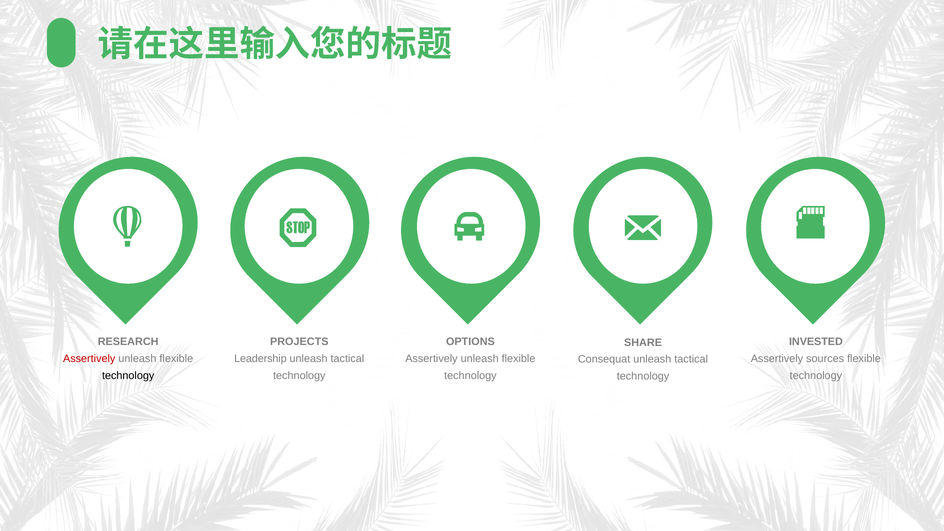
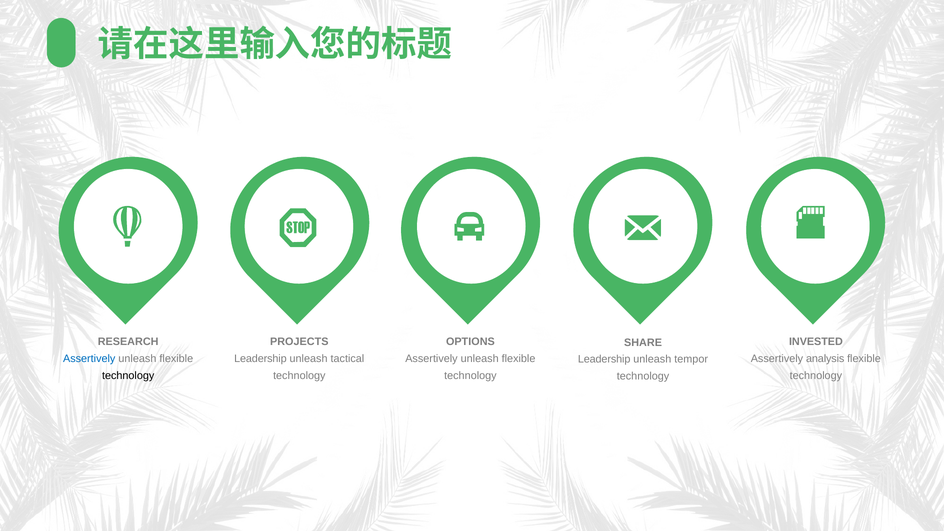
Assertively at (89, 359) colour: red -> blue
sources: sources -> analysis
Consequat at (604, 360): Consequat -> Leadership
tactical at (691, 360): tactical -> tempor
